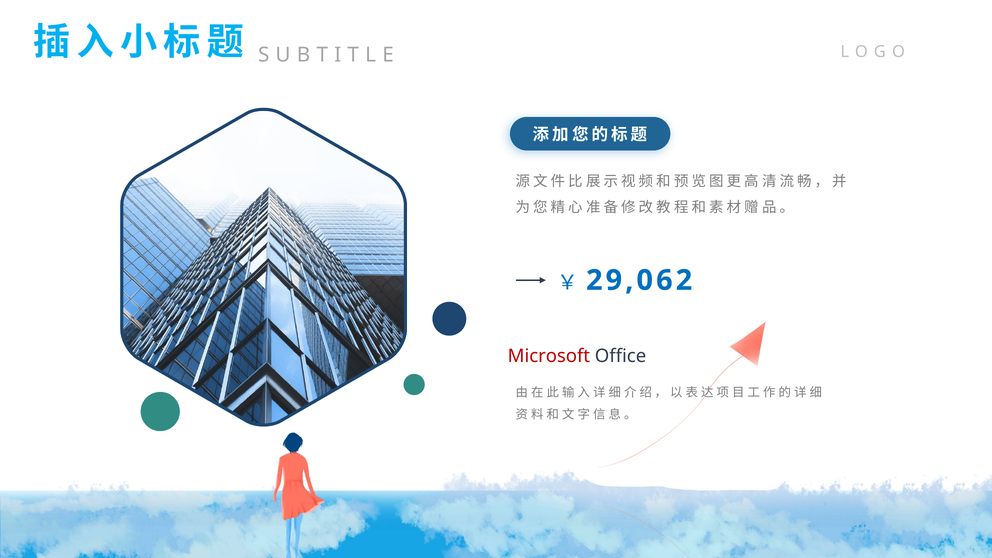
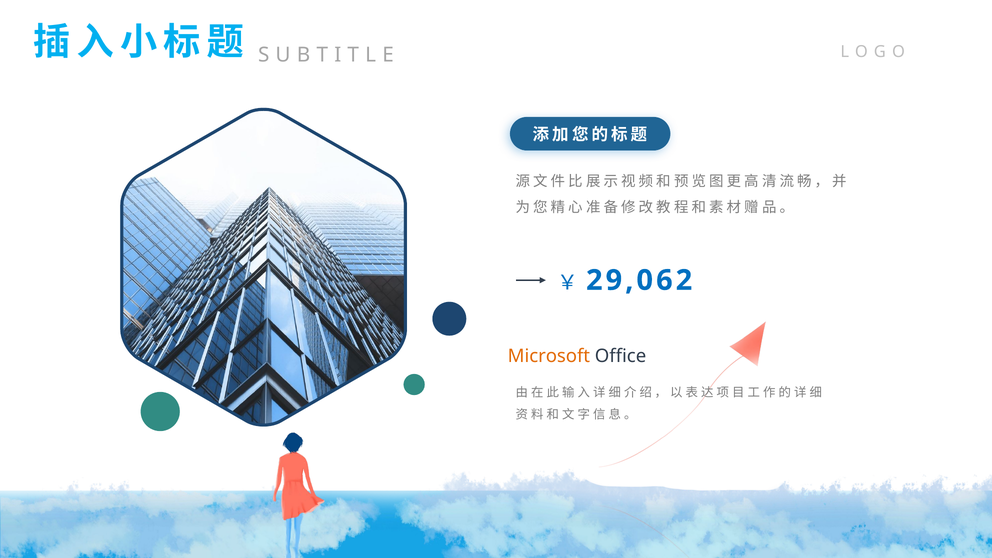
Microsoft colour: red -> orange
